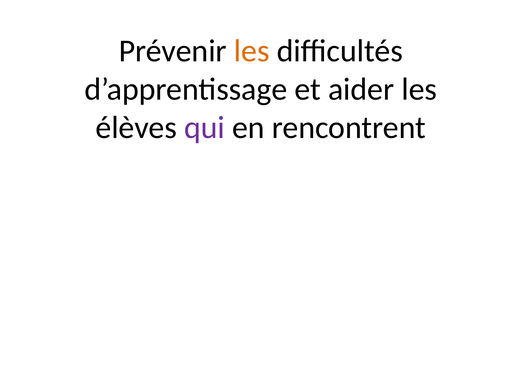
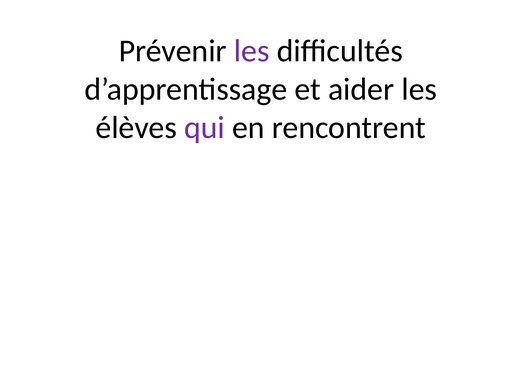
les at (252, 51) colour: orange -> purple
